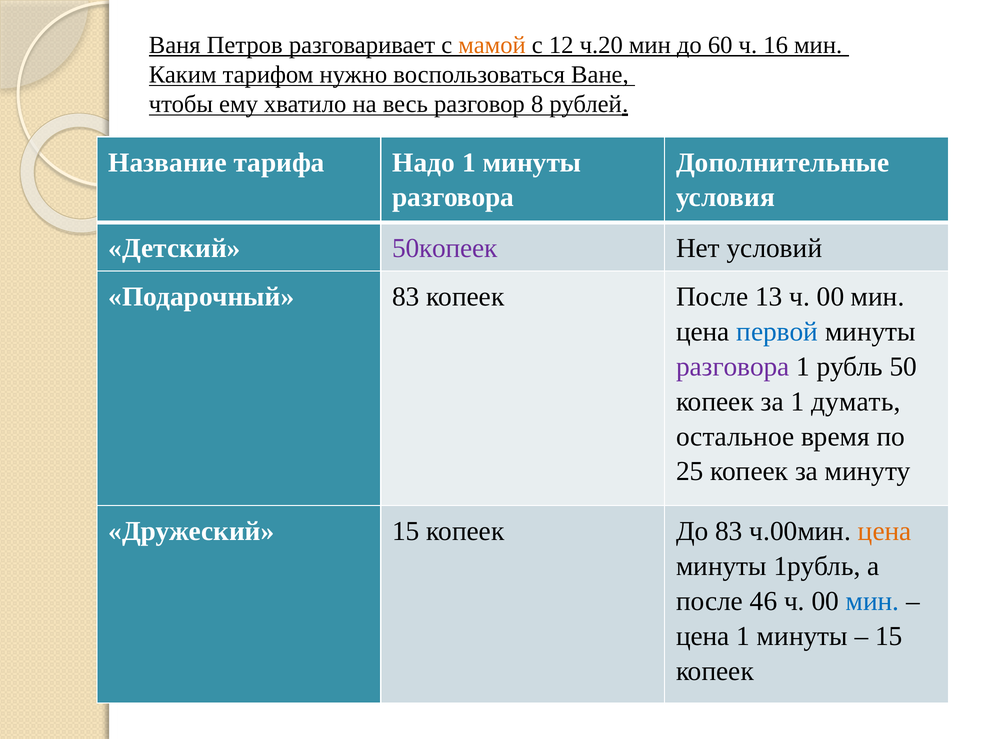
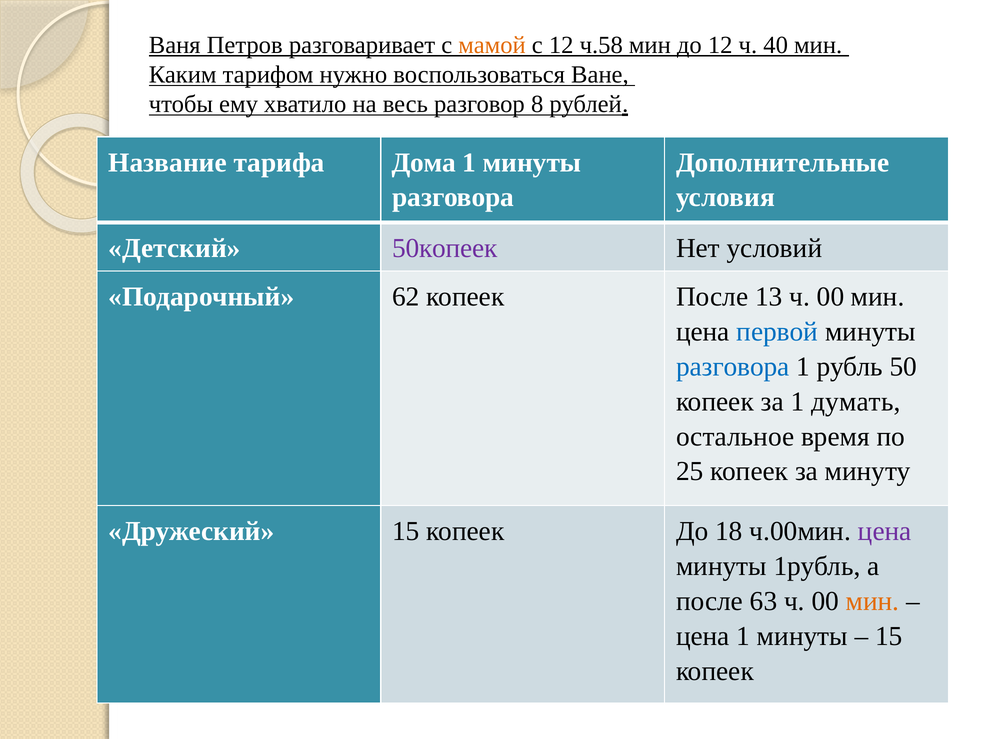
ч.20: ч.20 -> ч.58
до 60: 60 -> 12
16: 16 -> 40
Надо: Надо -> Дома
Подарочный 83: 83 -> 62
разговора at (733, 367) colour: purple -> blue
До 83: 83 -> 18
цена at (885, 531) colour: orange -> purple
46: 46 -> 63
мин at (873, 601) colour: blue -> orange
